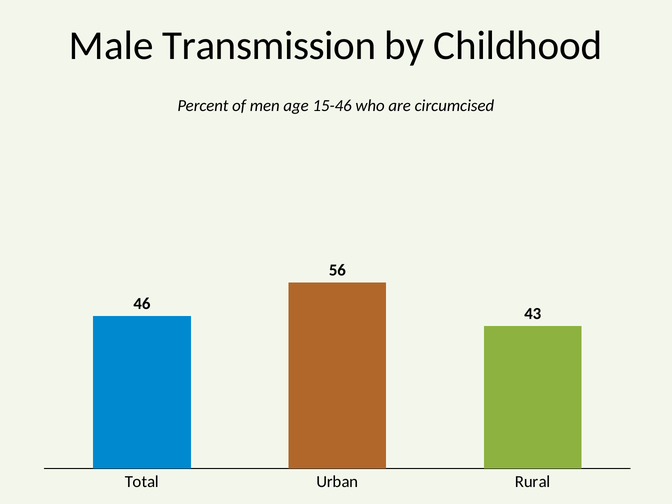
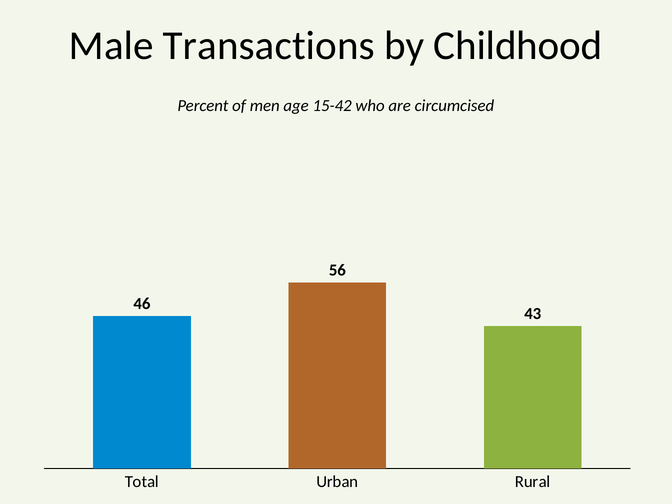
Transmission: Transmission -> Transactions
15-46: 15-46 -> 15-42
